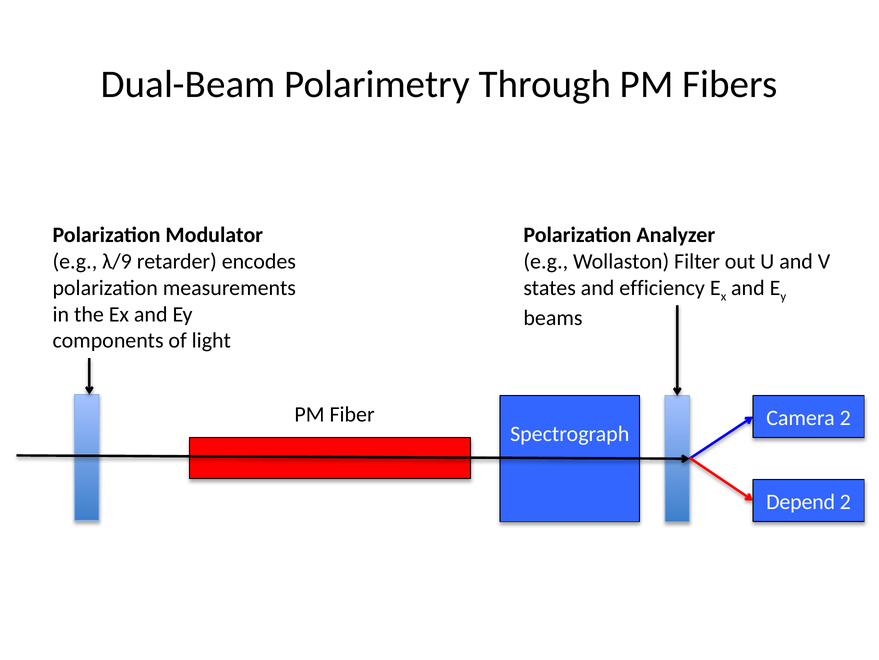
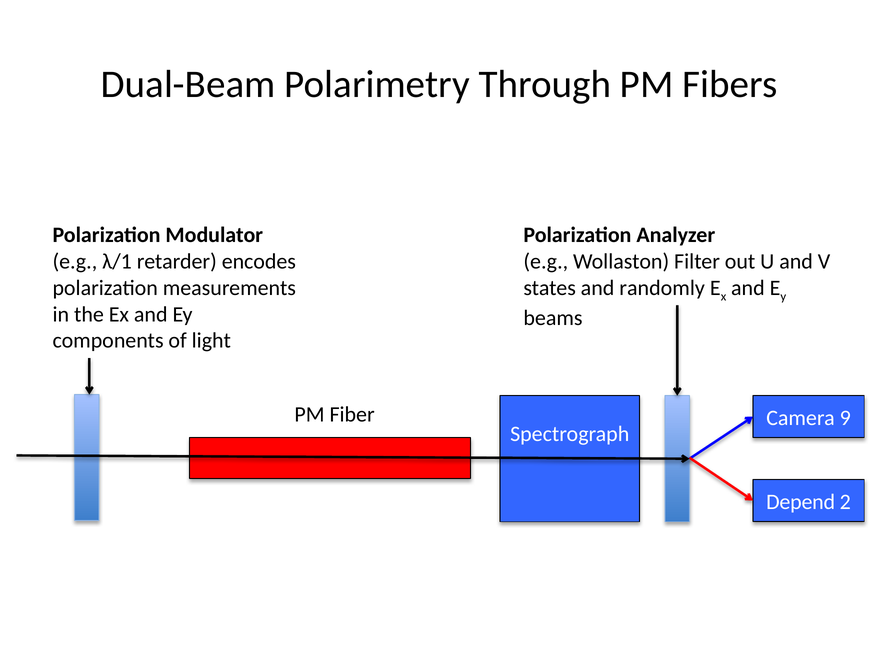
λ/9: λ/9 -> λ/1
efficiency: efficiency -> randomly
Camera 2: 2 -> 9
